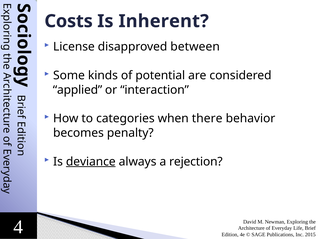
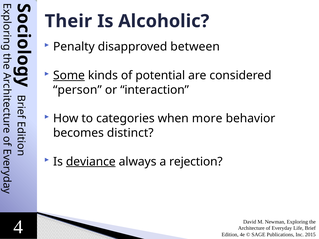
Costs: Costs -> Their
Inherent: Inherent -> Alcoholic
License: License -> Penalty
Some underline: none -> present
applied: applied -> person
there: there -> more
penalty: penalty -> distinct
